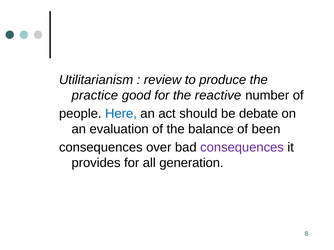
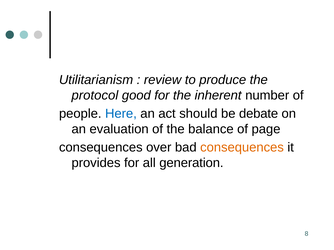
practice: practice -> protocol
reactive: reactive -> inherent
been: been -> page
consequences at (242, 148) colour: purple -> orange
